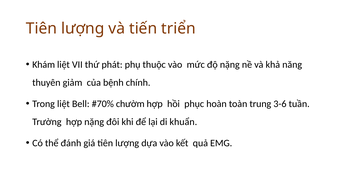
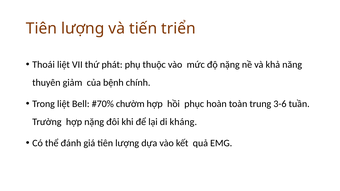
Khám: Khám -> Thoái
khuẩn: khuẩn -> kháng
